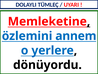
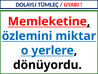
annem: annem -> miktar
